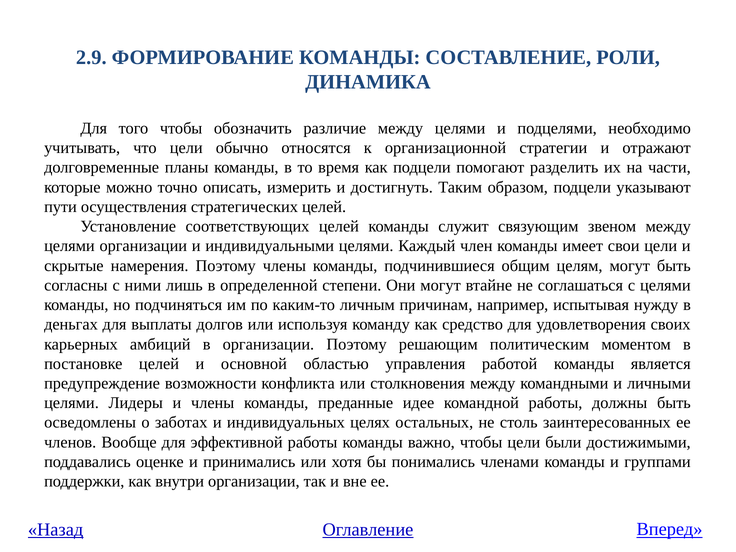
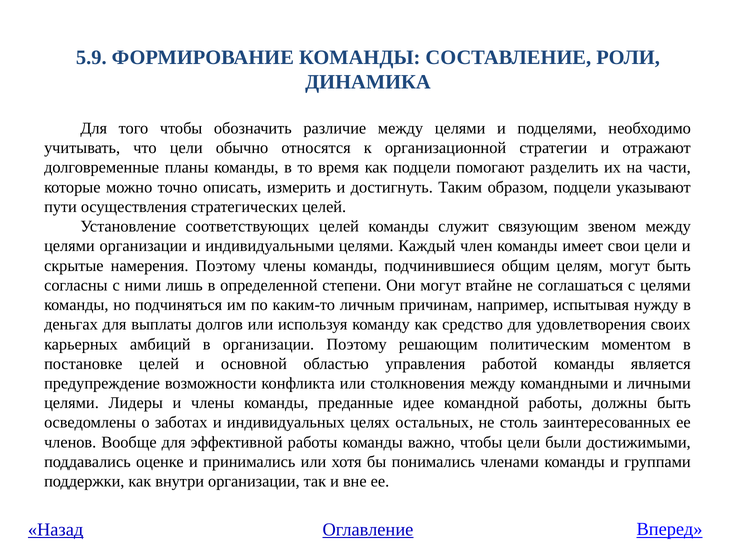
2.9: 2.9 -> 5.9
